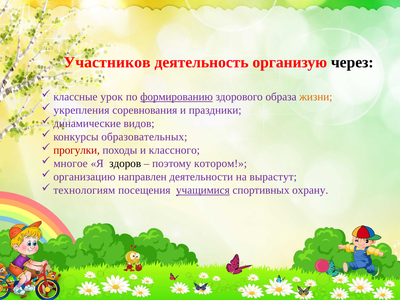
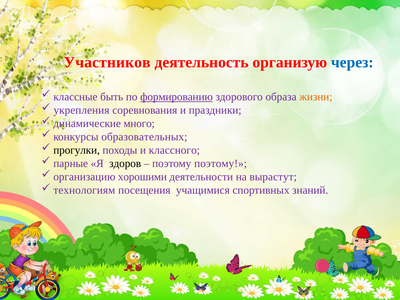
через colour: black -> blue
урок: урок -> быть
видов: видов -> много
прогулки colour: red -> black
многое: многое -> парные
поэтому котором: котором -> поэтому
направлен: направлен -> хорошими
учащимися underline: present -> none
охрану: охрану -> знаний
